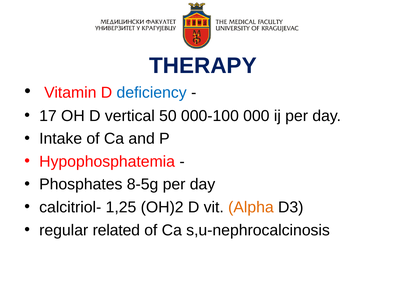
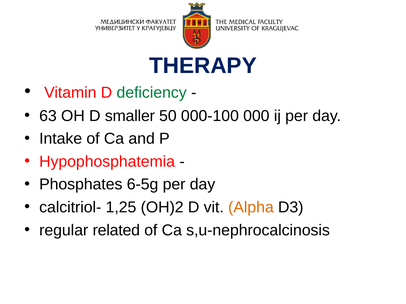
deficiency colour: blue -> green
17: 17 -> 63
vertical: vertical -> smaller
8-5g: 8-5g -> 6-5g
